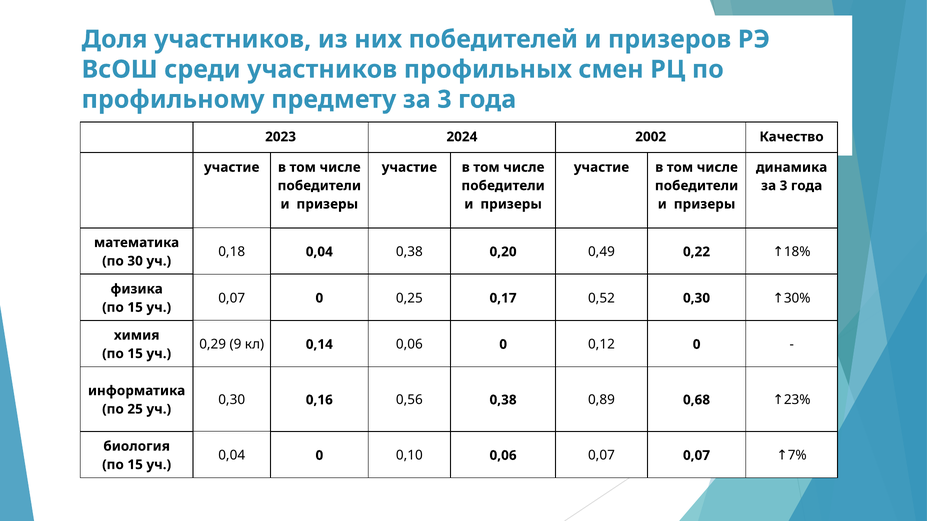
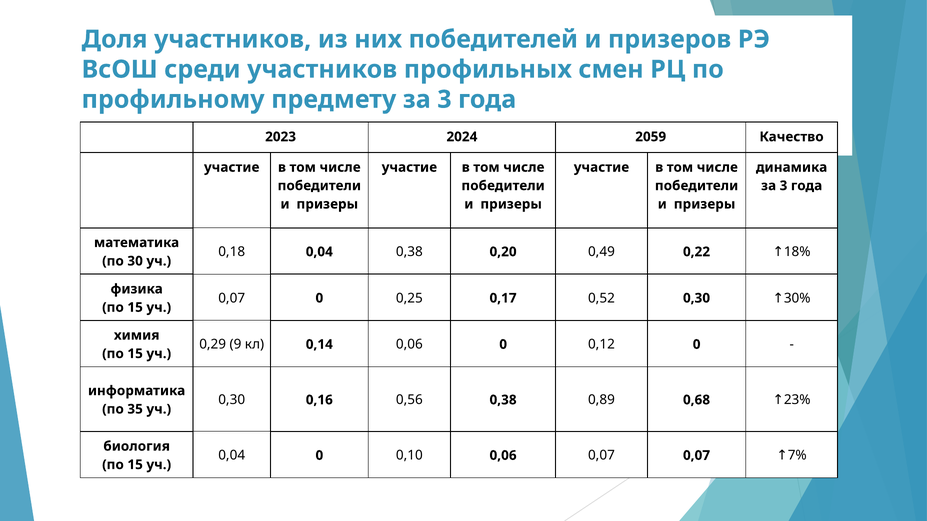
2002: 2002 -> 2059
25: 25 -> 35
